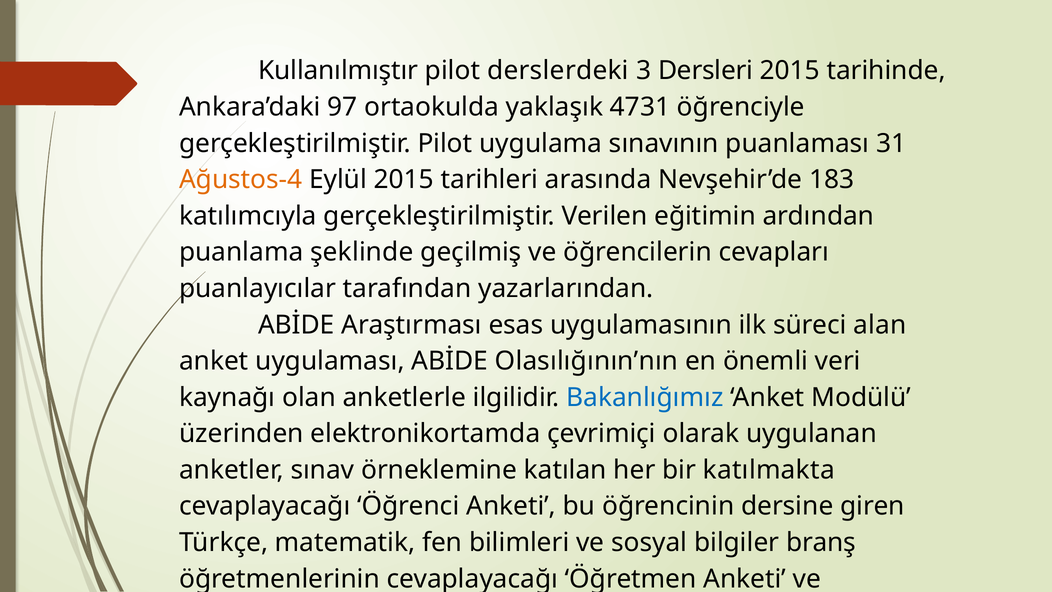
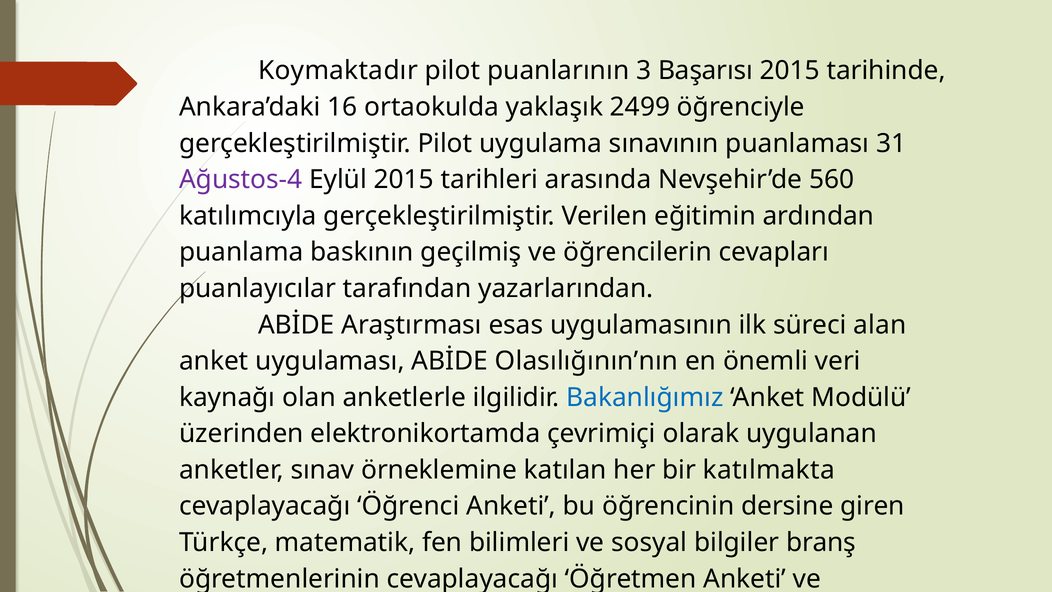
Kullanılmıştır: Kullanılmıştır -> Koymaktadır
derslerdeki: derslerdeki -> puanlarının
Dersleri: Dersleri -> Başarısı
97: 97 -> 16
4731: 4731 -> 2499
Ağustos-4 colour: orange -> purple
183: 183 -> 560
şeklinde: şeklinde -> baskının
